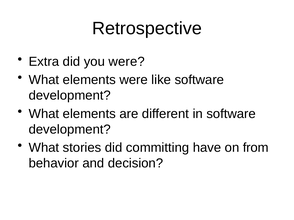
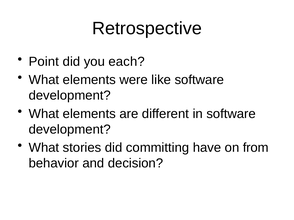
Extra: Extra -> Point
you were: were -> each
